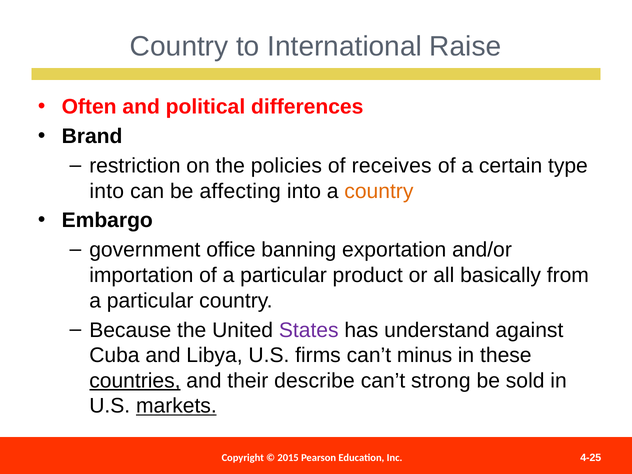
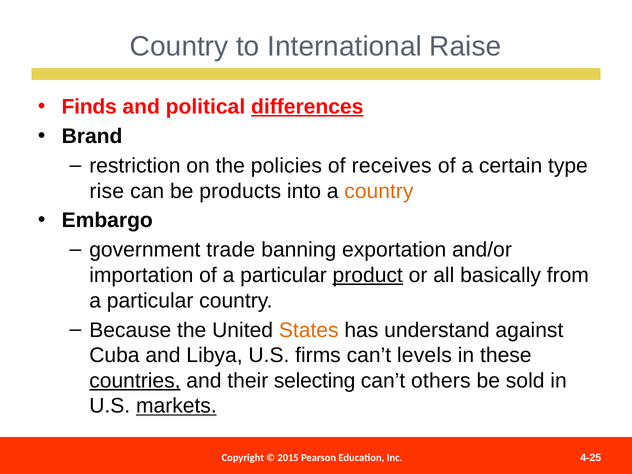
Often: Often -> Finds
differences underline: none -> present
into at (107, 191): into -> rise
affecting: affecting -> products
office: office -> trade
product underline: none -> present
States colour: purple -> orange
minus: minus -> levels
describe: describe -> selecting
strong: strong -> others
